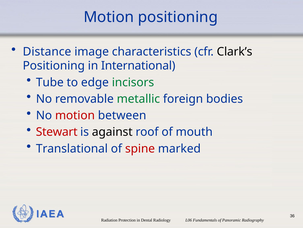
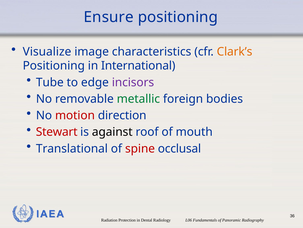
Motion at (109, 17): Motion -> Ensure
Distance: Distance -> Visualize
Clark’s colour: black -> orange
incisors colour: green -> purple
between: between -> direction
marked: marked -> occlusal
